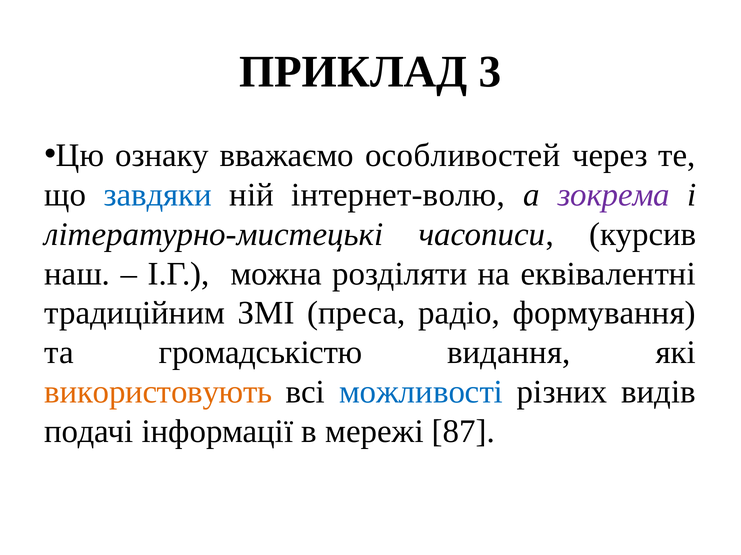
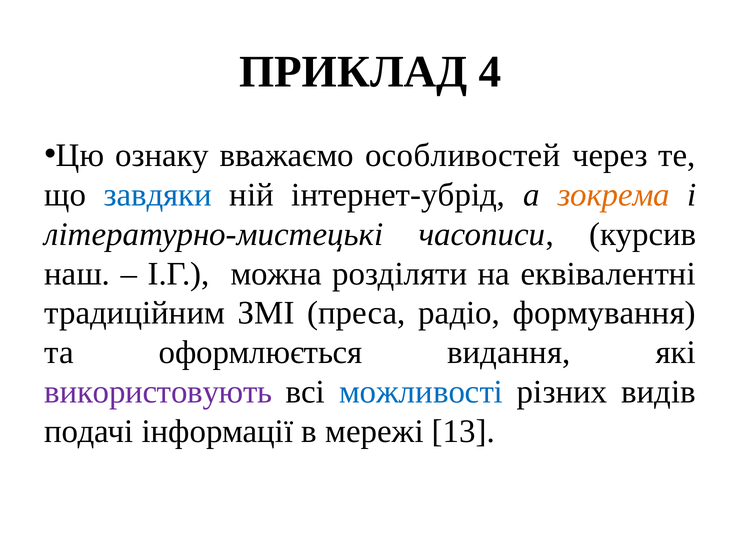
3: 3 -> 4
інтернет-волю: інтернет-волю -> інтернет-убрід
зокрема colour: purple -> orange
громадськістю: громадськістю -> оформлюється
використовують colour: orange -> purple
87: 87 -> 13
